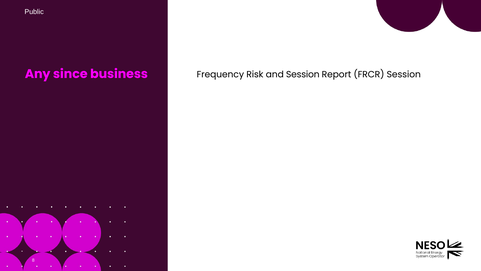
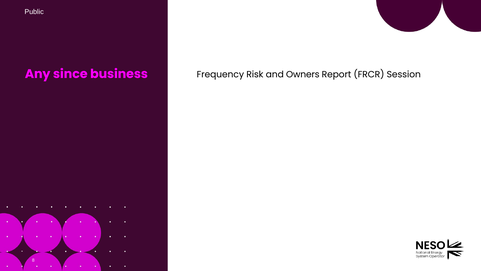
and Session: Session -> Owners
